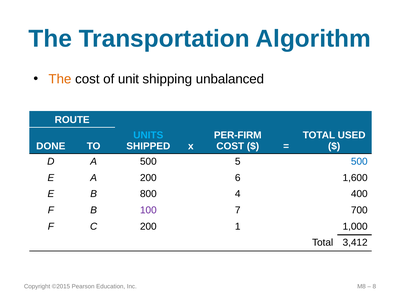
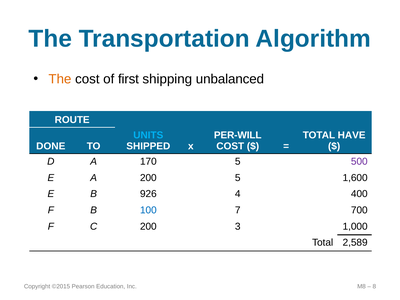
unit: unit -> first
PER-FIRM: PER-FIRM -> PER-WILL
USED: USED -> HAVE
A 500: 500 -> 170
500 at (359, 162) colour: blue -> purple
200 6: 6 -> 5
800: 800 -> 926
100 colour: purple -> blue
1: 1 -> 3
3,412: 3,412 -> 2,589
